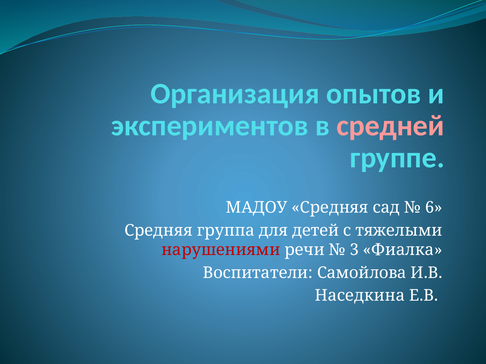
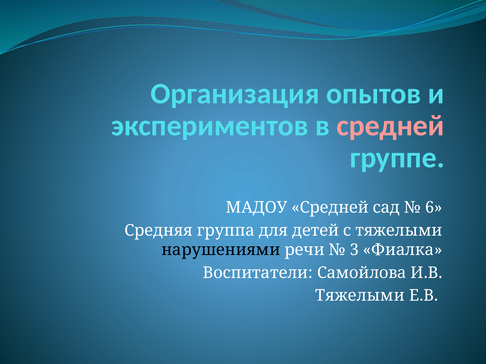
МАДОУ Средняя: Средняя -> Средней
нарушениями colour: red -> black
Наседкина at (360, 296): Наседкина -> Тяжелыми
